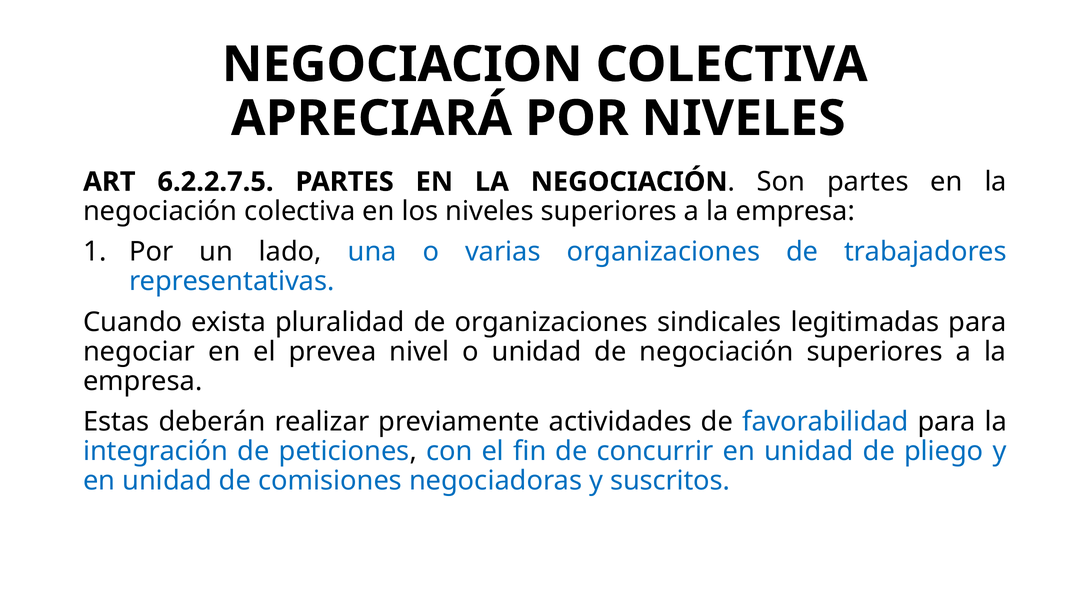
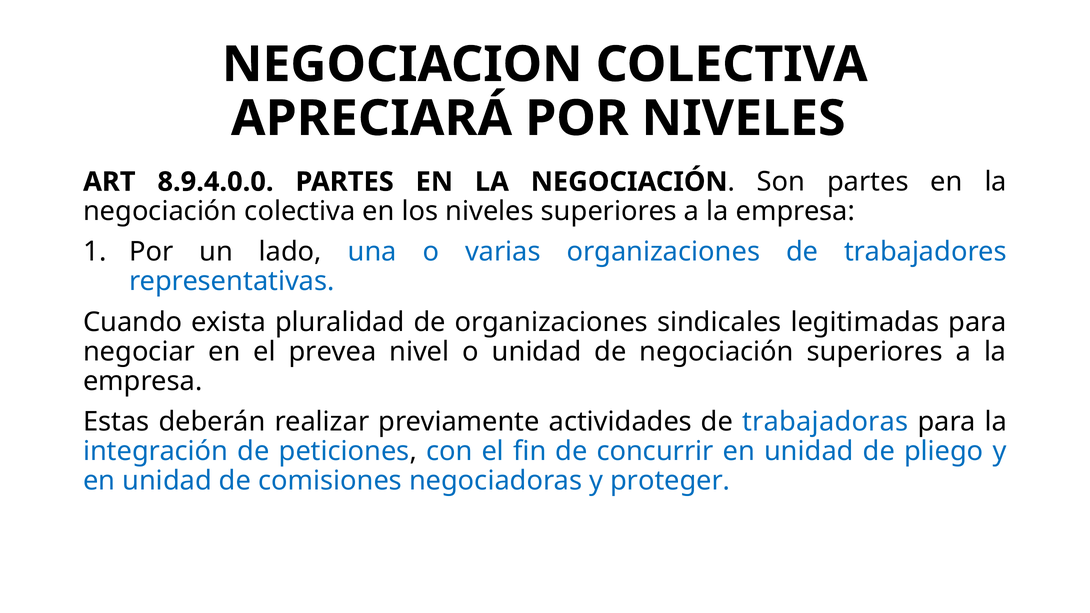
6.2.2.7.5: 6.2.2.7.5 -> 8.9.4.0.0
favorabilidad: favorabilidad -> trabajadoras
suscritos: suscritos -> proteger
